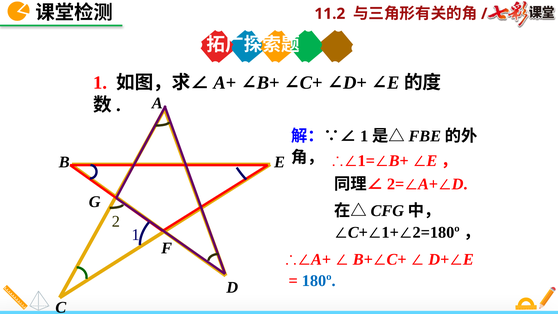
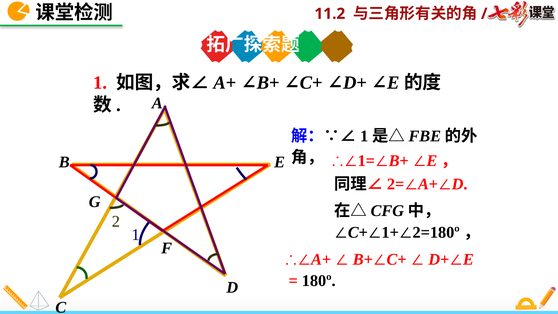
180º colour: blue -> black
